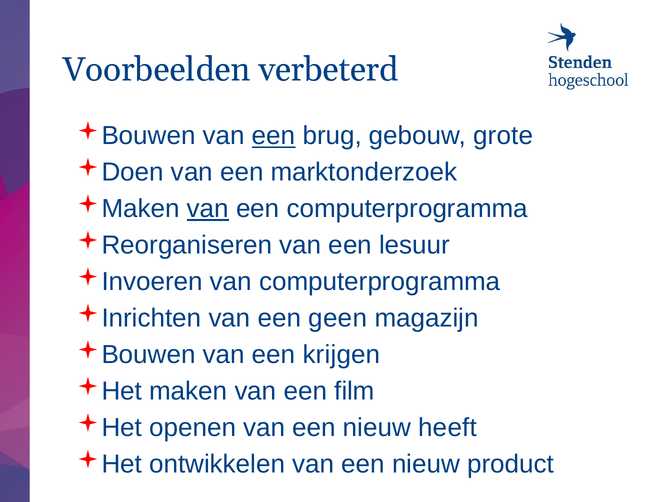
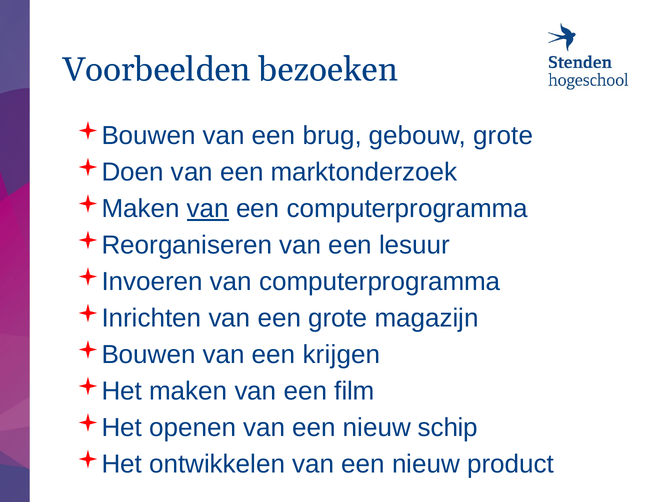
verbeterd: verbeterd -> bezoeken
een at (274, 136) underline: present -> none
een geen: geen -> grote
heeft: heeft -> schip
